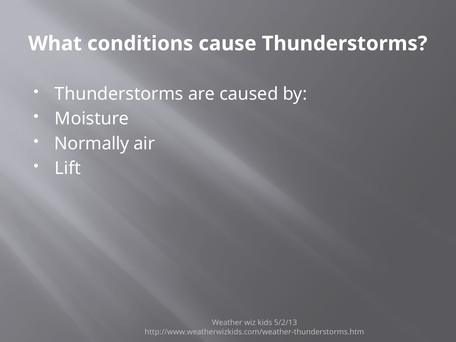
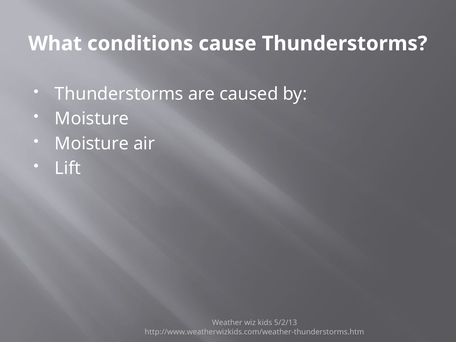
Normally at (92, 144): Normally -> Moisture
